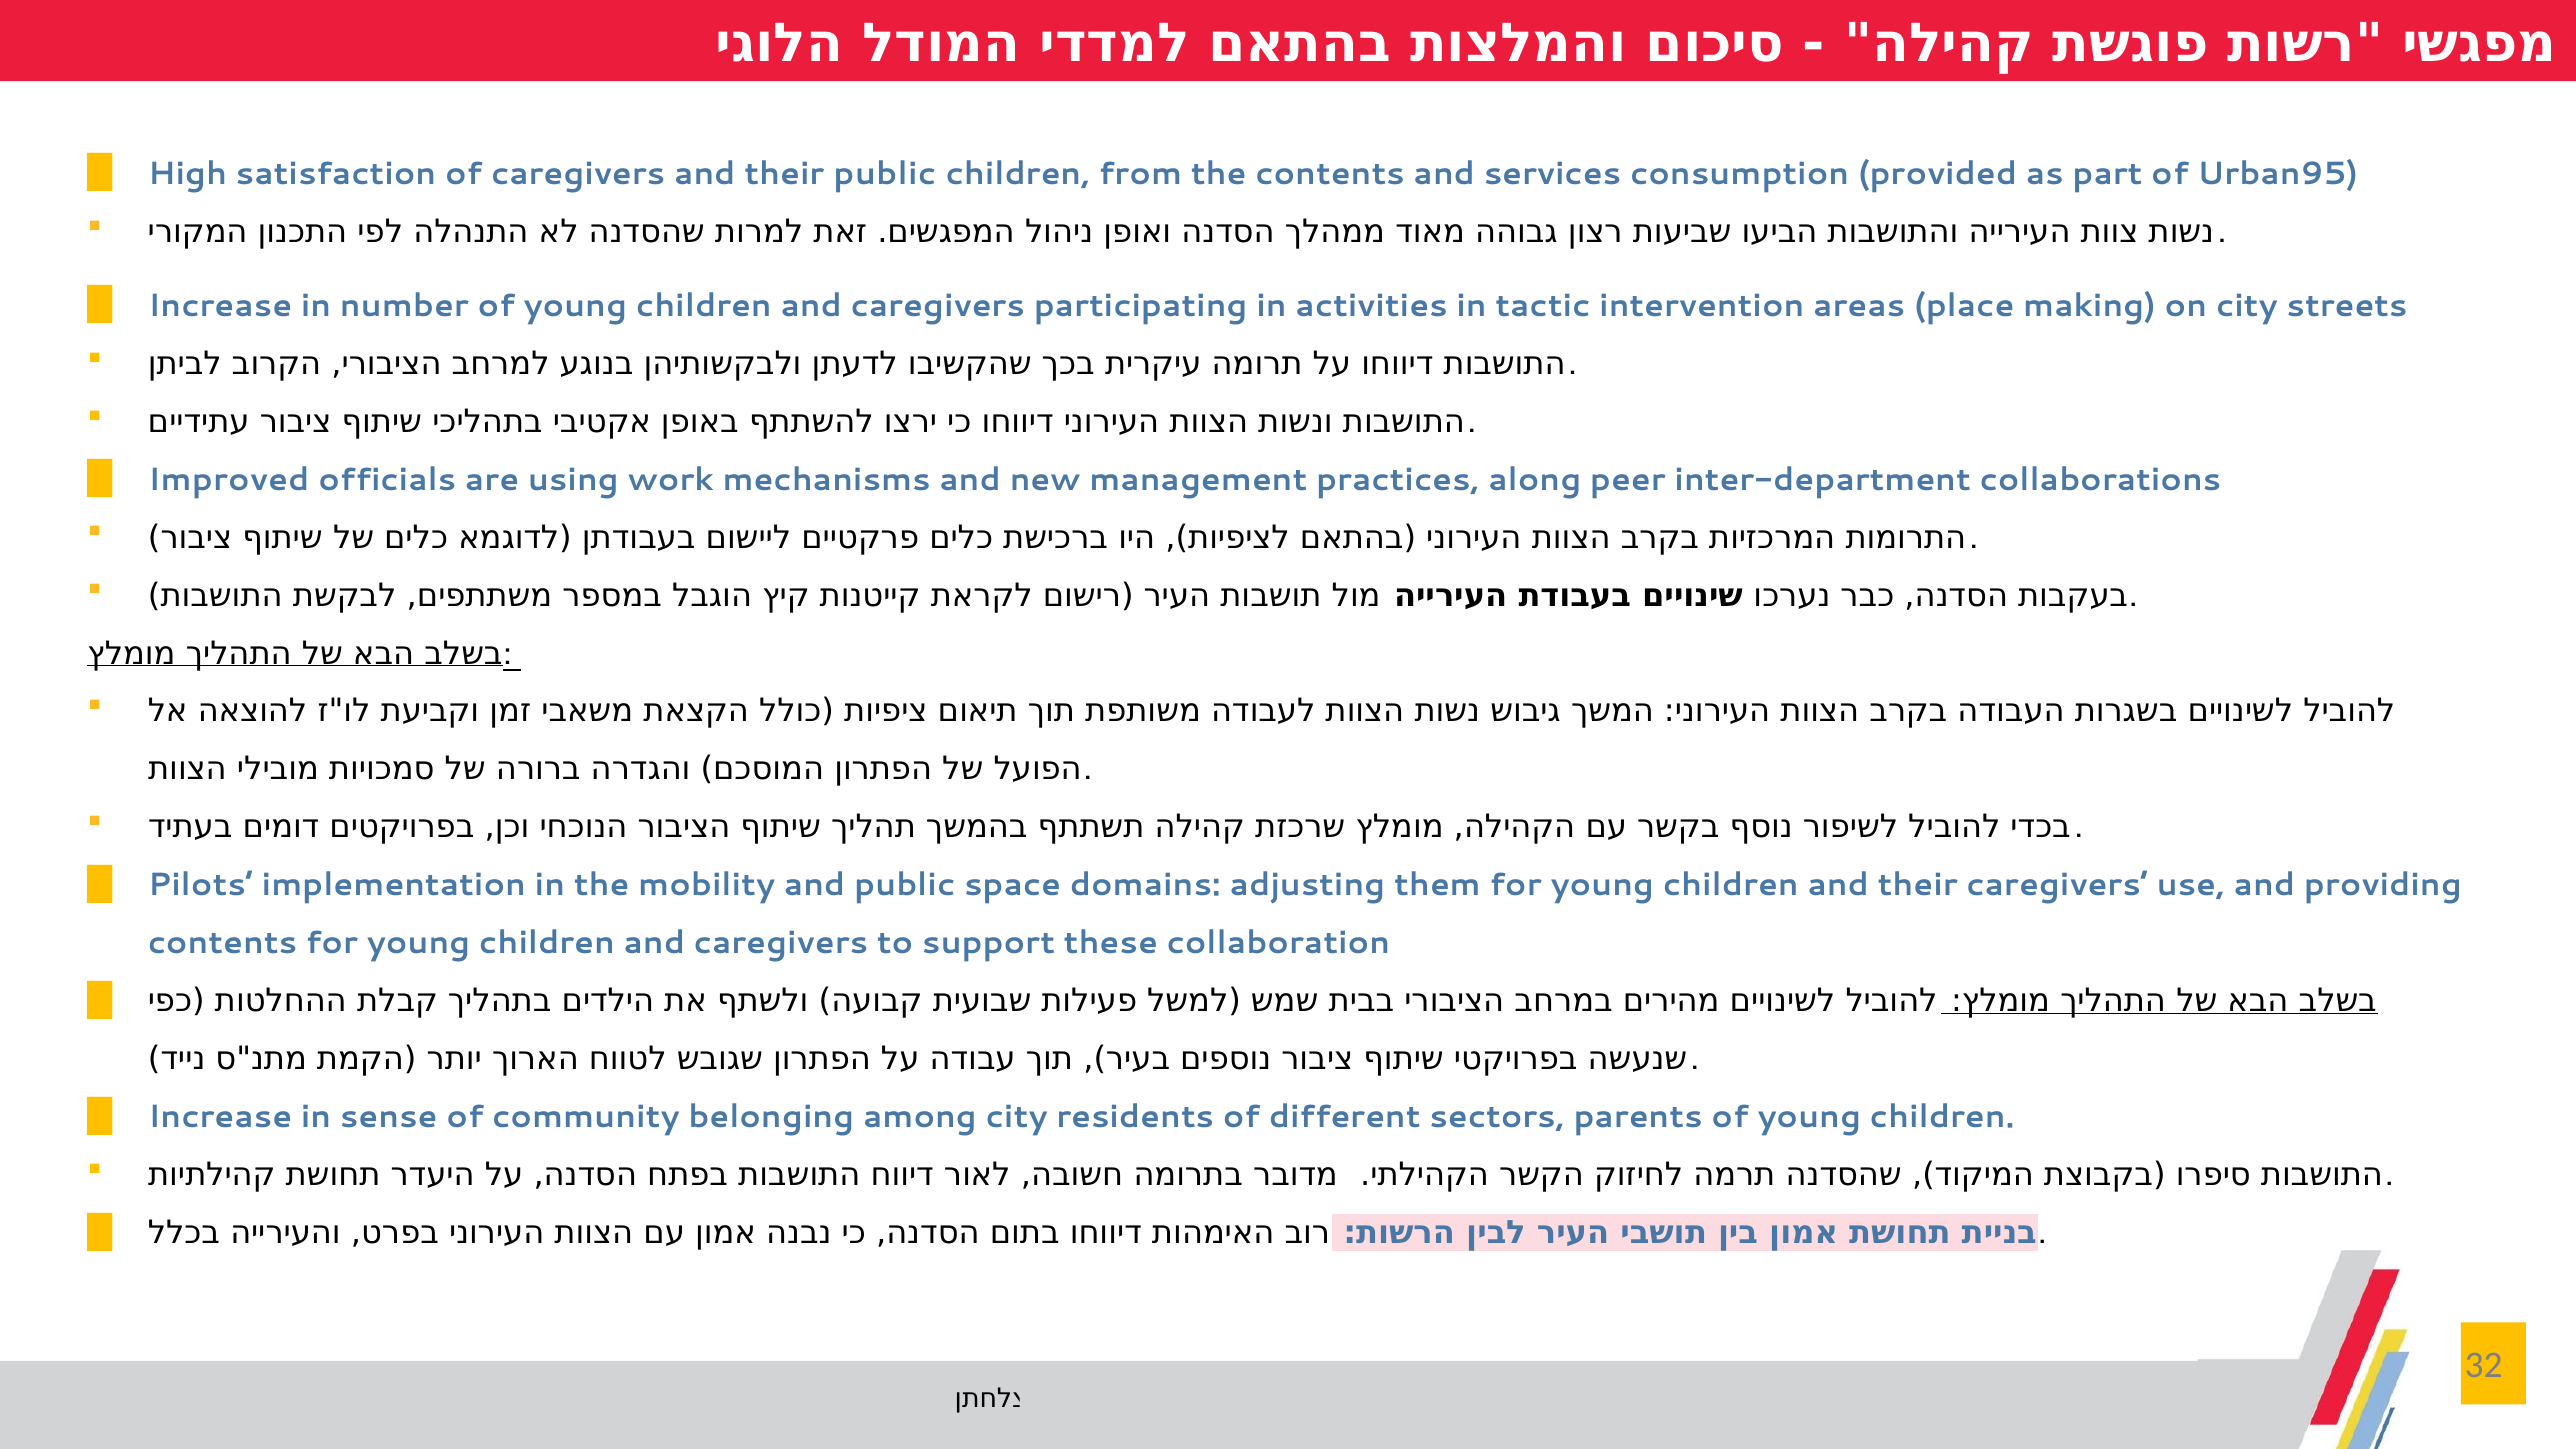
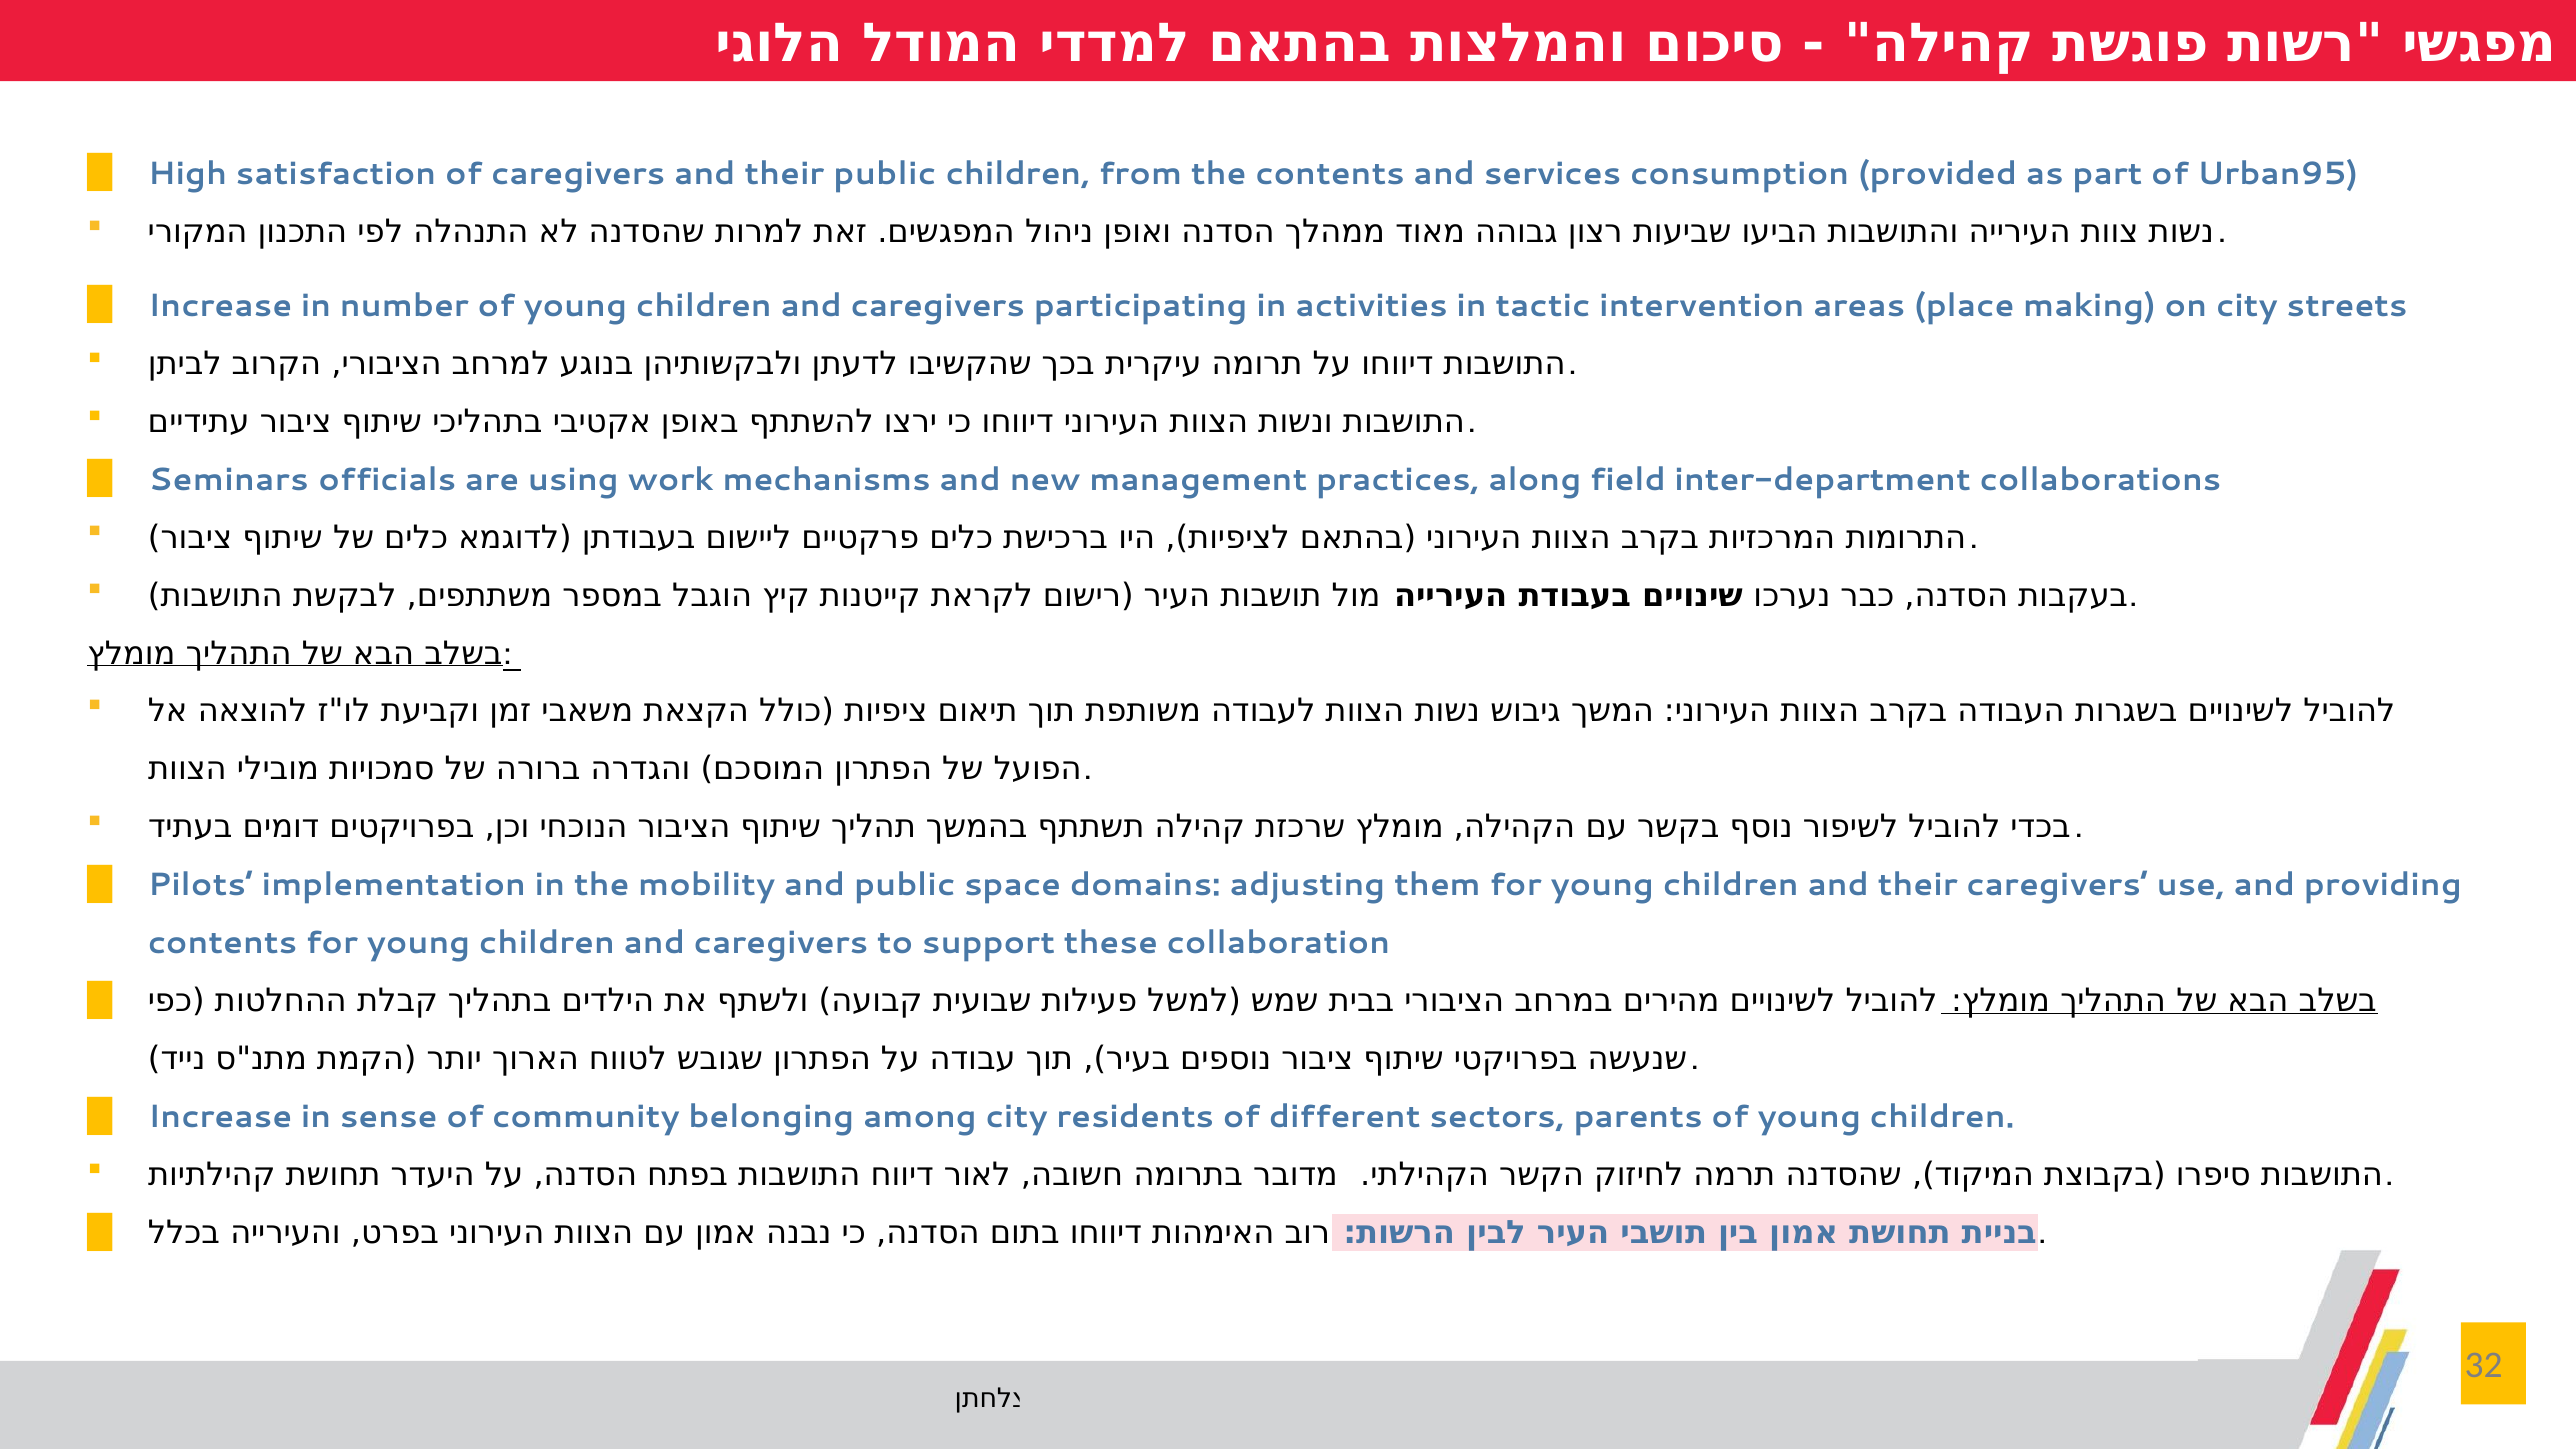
Improved: Improved -> Seminars
peer: peer -> field
